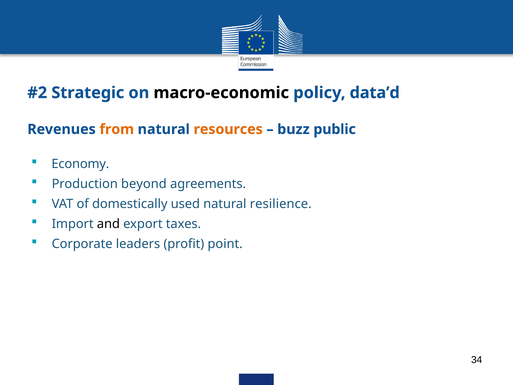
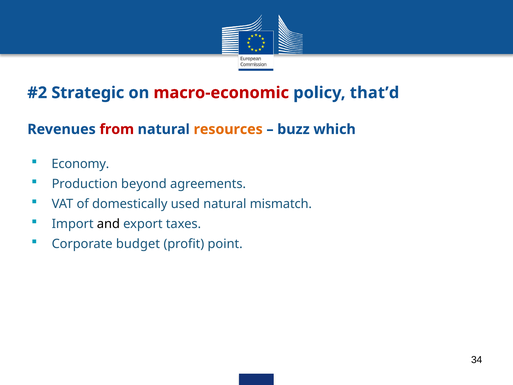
macro-economic colour: black -> red
data’d: data’d -> that’d
from colour: orange -> red
public: public -> which
resilience: resilience -> mismatch
leaders: leaders -> budget
